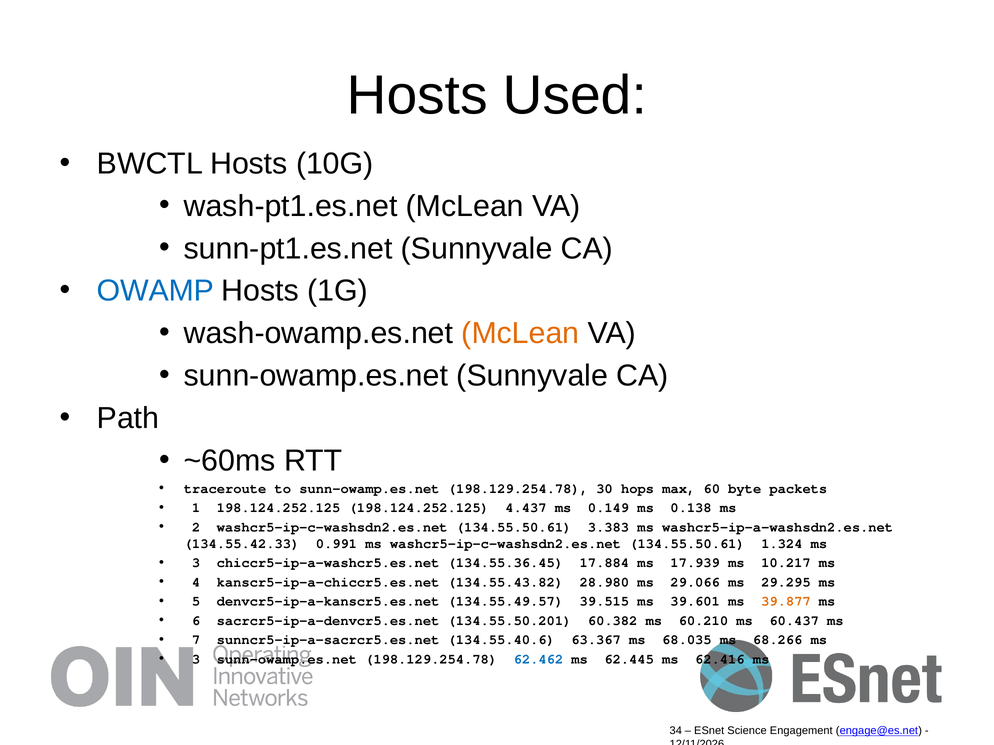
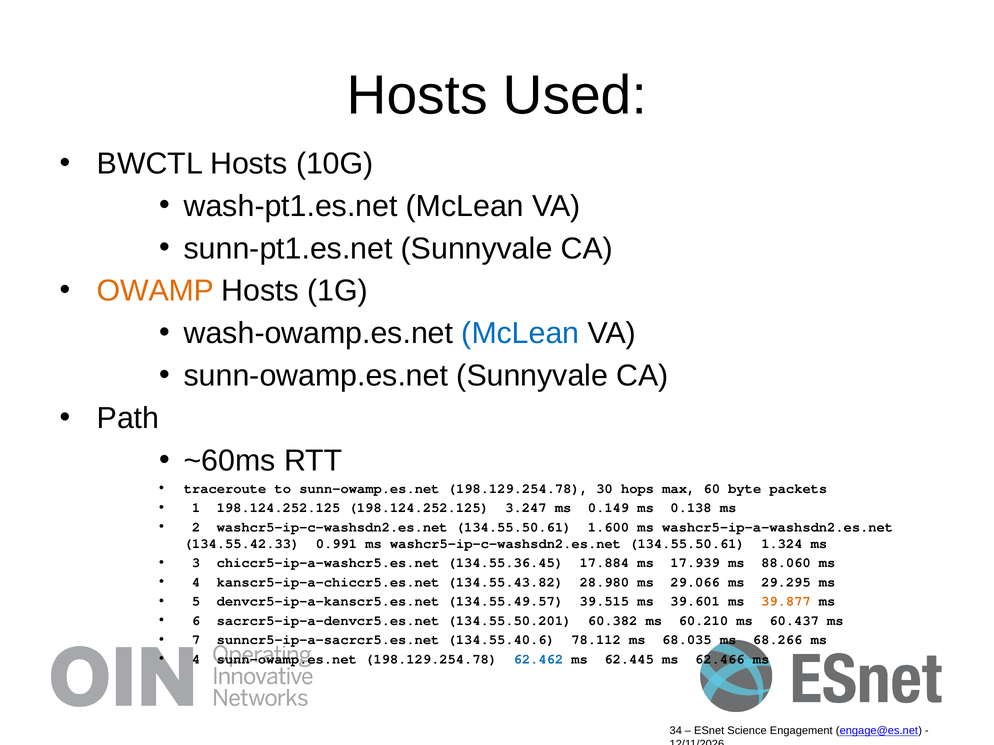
OWAMP colour: blue -> orange
McLean at (520, 334) colour: orange -> blue
4.437: 4.437 -> 3.247
3.383: 3.383 -> 1.600
10.217: 10.217 -> 88.060
63.367: 63.367 -> 78.112
3 at (196, 660): 3 -> 4
62.416: 62.416 -> 62.466
